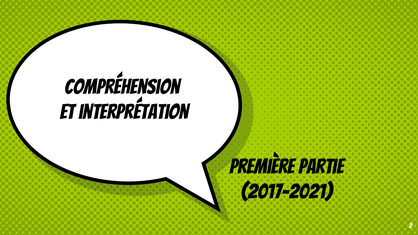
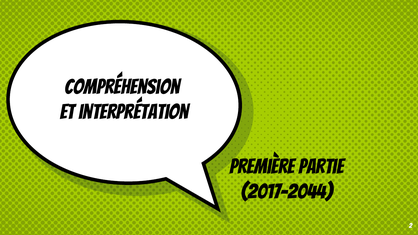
2017-2021: 2017-2021 -> 2017-2044
